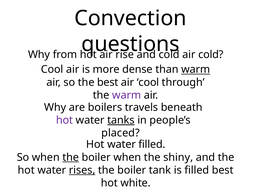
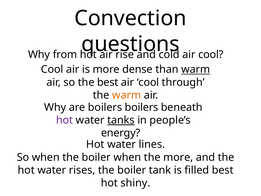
cold at (211, 55): cold -> cool
warm at (127, 95) colour: purple -> orange
boilers travels: travels -> boilers
placed: placed -> energy
water filled: filled -> lines
the at (71, 157) underline: present -> none
the shiny: shiny -> more
rises underline: present -> none
white: white -> shiny
